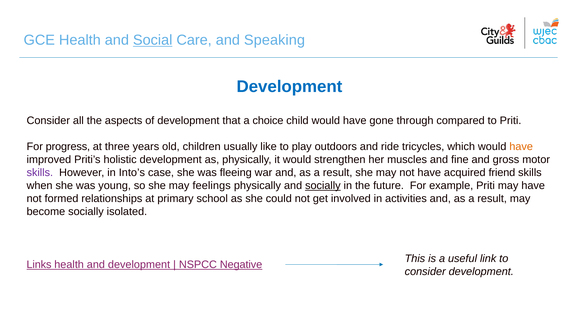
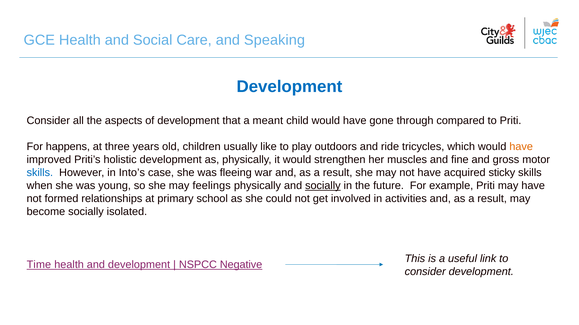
Social underline: present -> none
choice: choice -> meant
progress: progress -> happens
skills at (40, 173) colour: purple -> blue
friend: friend -> sticky
Links: Links -> Time
